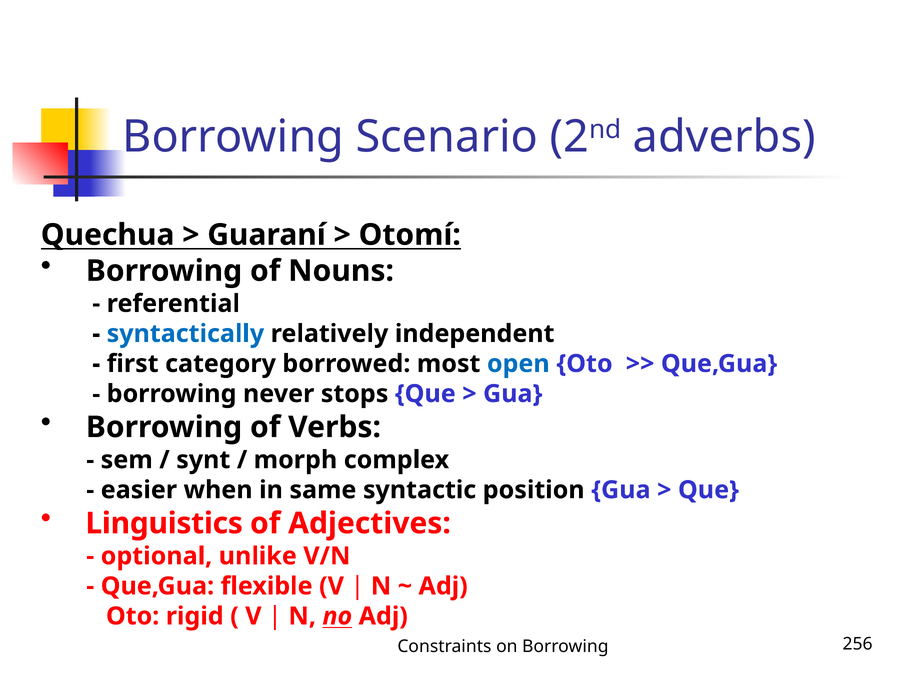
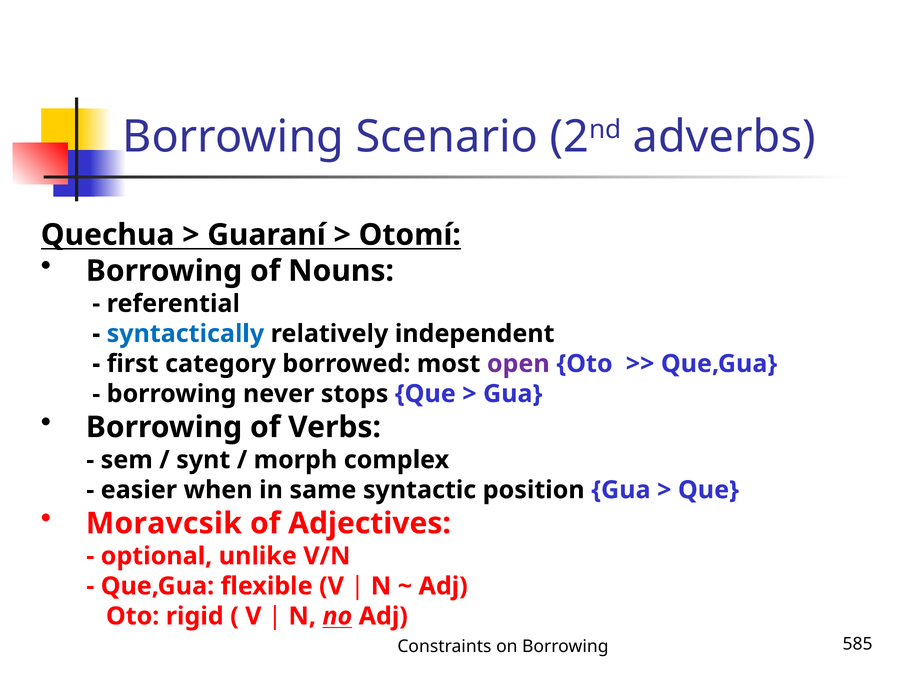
open colour: blue -> purple
Linguistics: Linguistics -> Moravcsik
256: 256 -> 585
